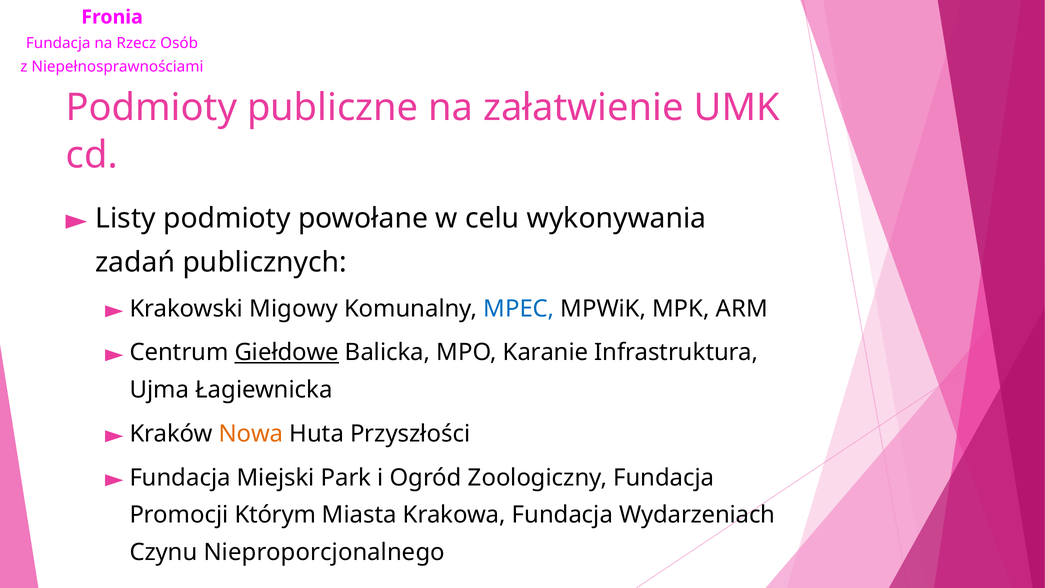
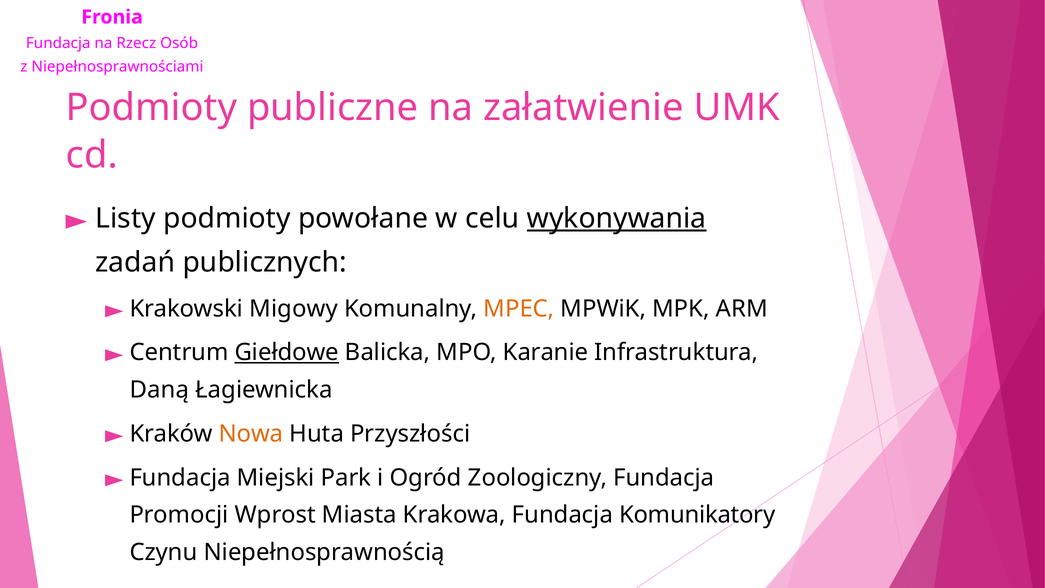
wykonywania underline: none -> present
MPEC colour: blue -> orange
Ujma: Ujma -> Daną
Którym: Którym -> Wprost
Wydarzeniach: Wydarzeniach -> Komunikatory
Nieproporcjonalnego: Nieproporcjonalnego -> Niepełnosprawnością
